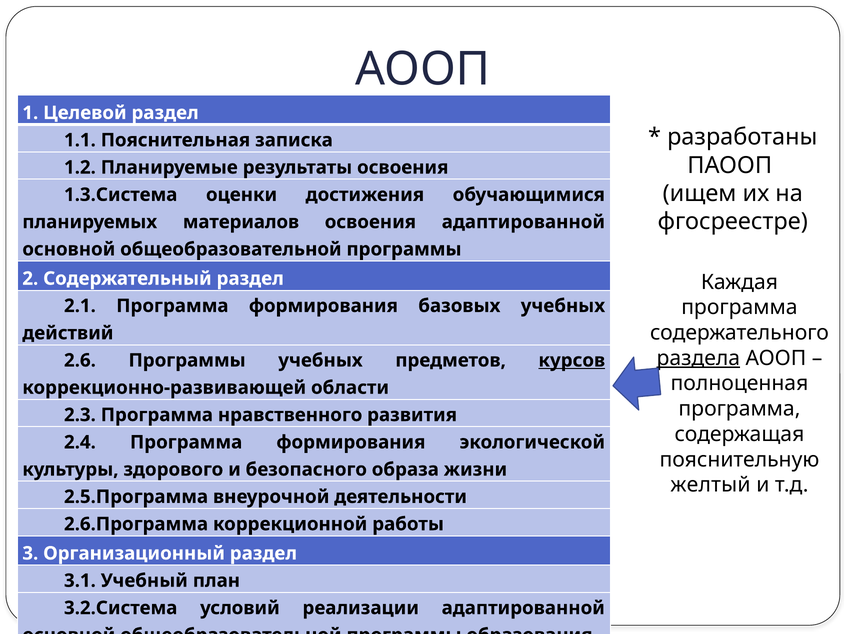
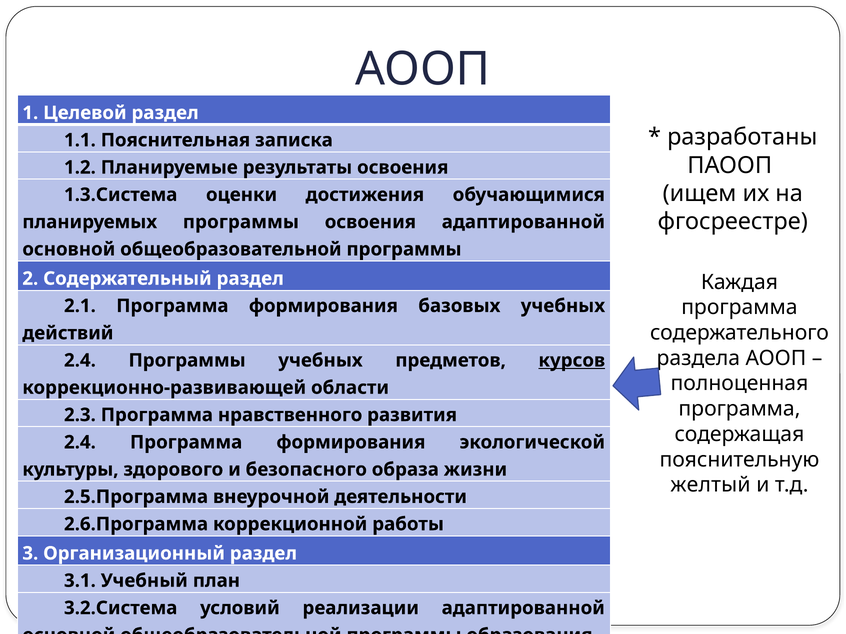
планируемых материалов: материалов -> программы
раздела underline: present -> none
2.6 at (80, 361): 2.6 -> 2.4
